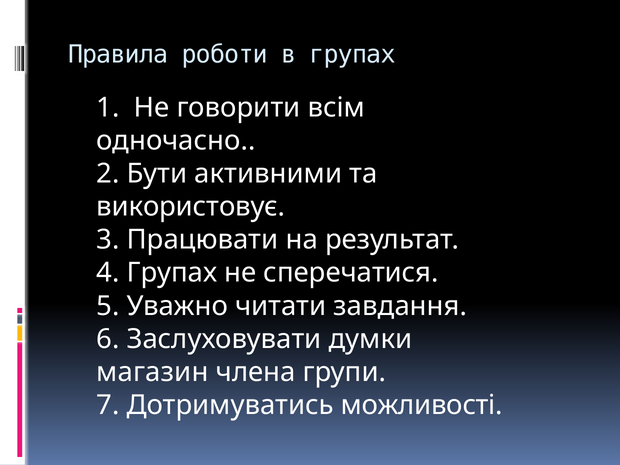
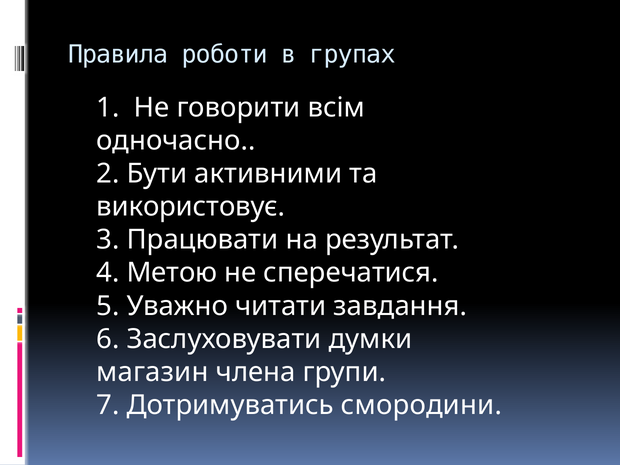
4 Групах: Групах -> Метою
можливості: можливості -> смородини
